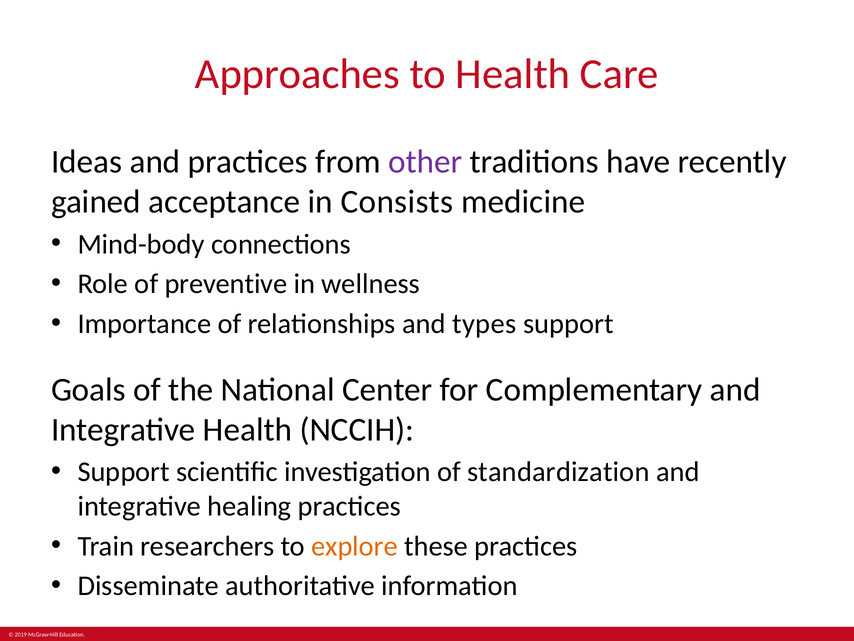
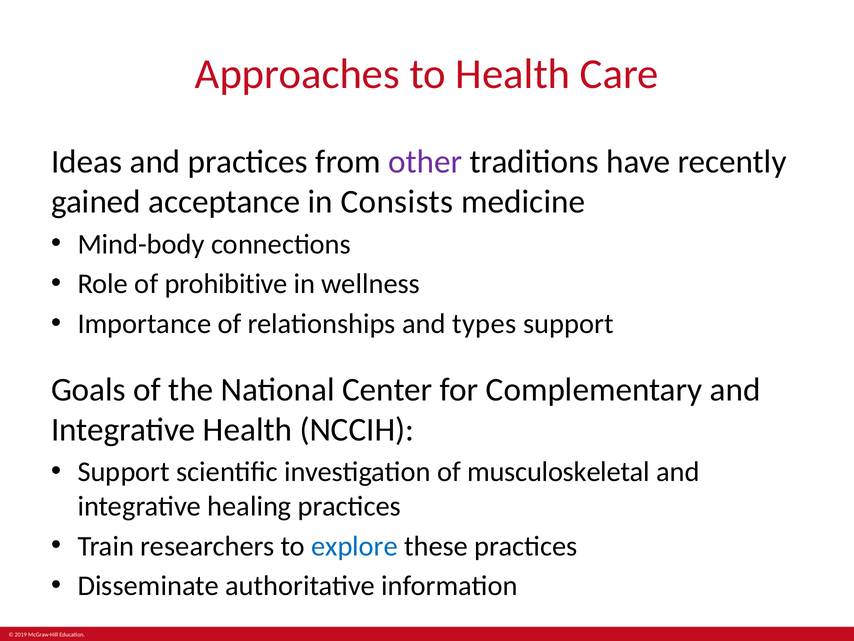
preventive: preventive -> prohibitive
standardization: standardization -> musculoskeletal
explore colour: orange -> blue
